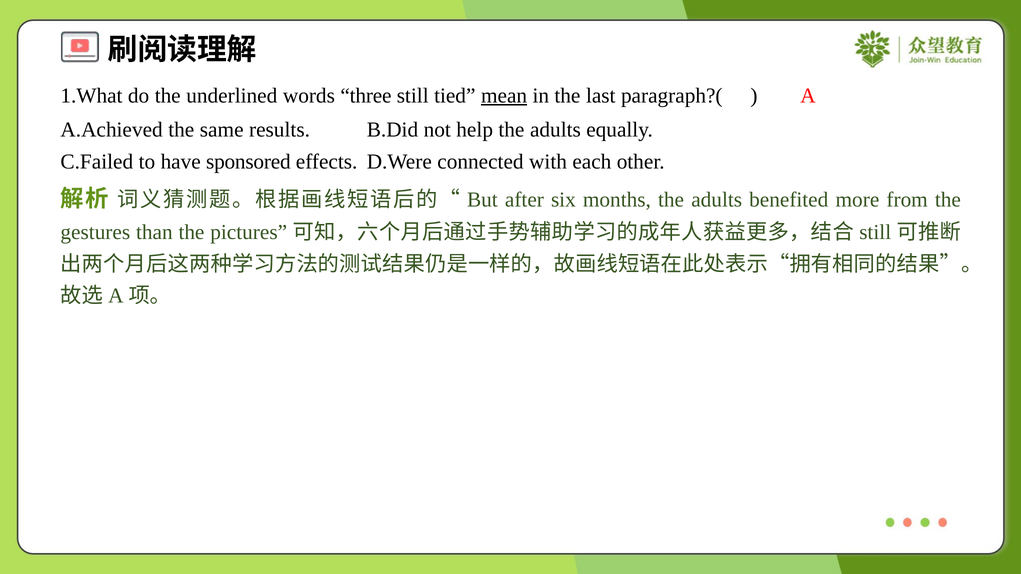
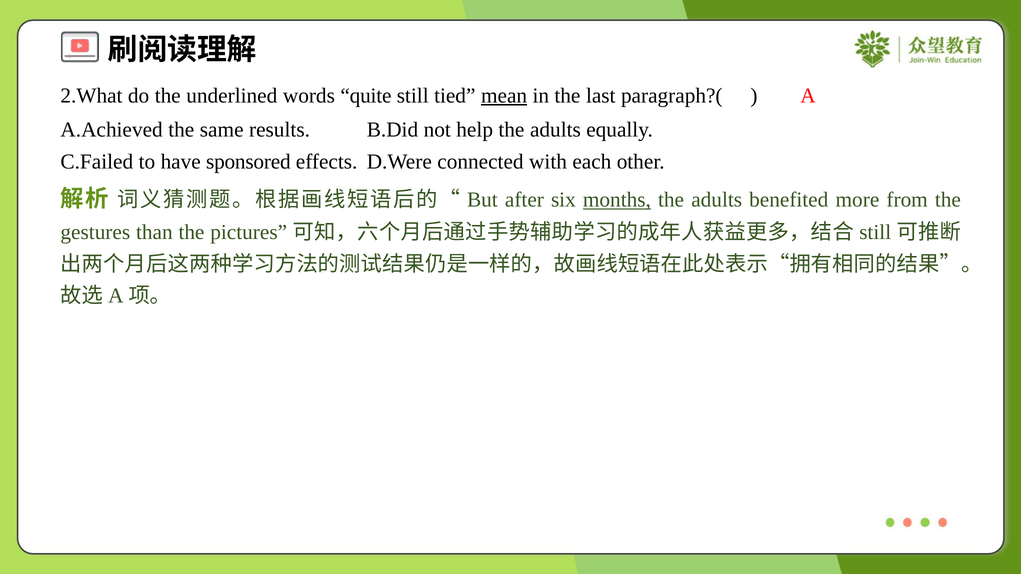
1.What: 1.What -> 2.What
three: three -> quite
months underline: none -> present
